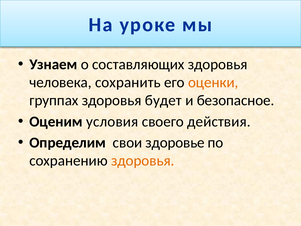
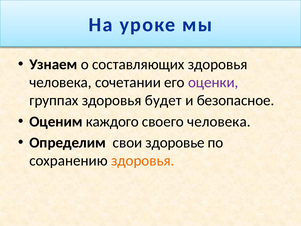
сохранить: сохранить -> сочетании
оценки colour: orange -> purple
условия: условия -> каждого
своего действия: действия -> человека
